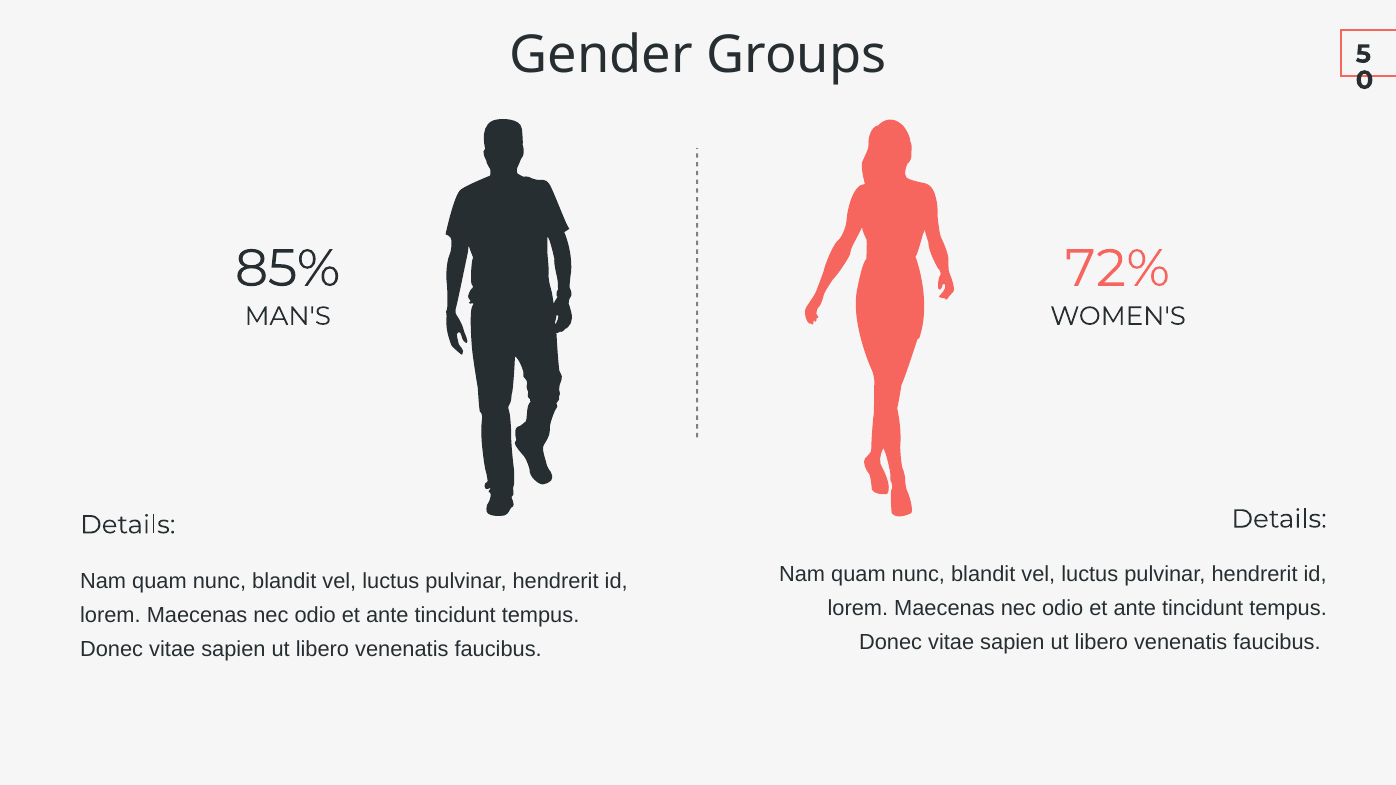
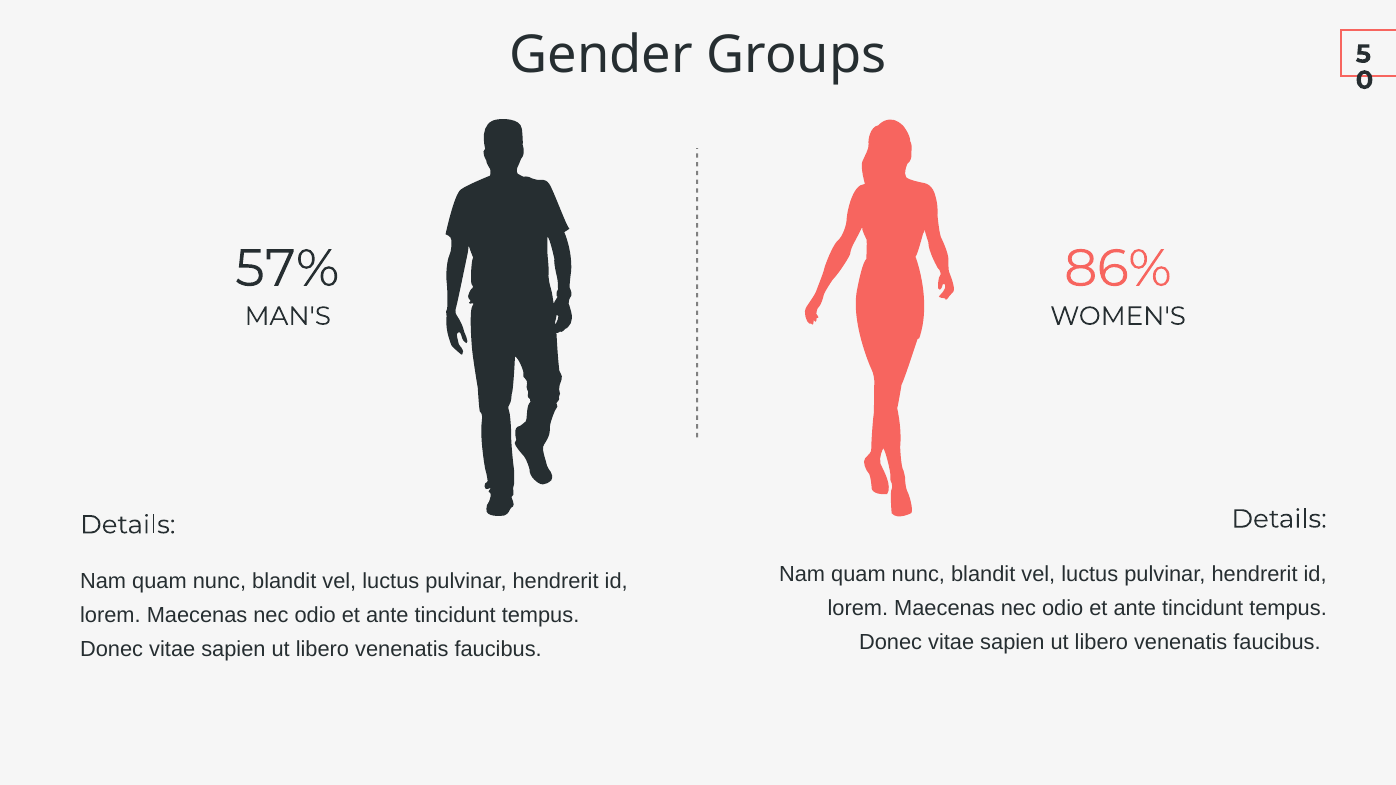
85%: 85% -> 57%
72%: 72% -> 86%
